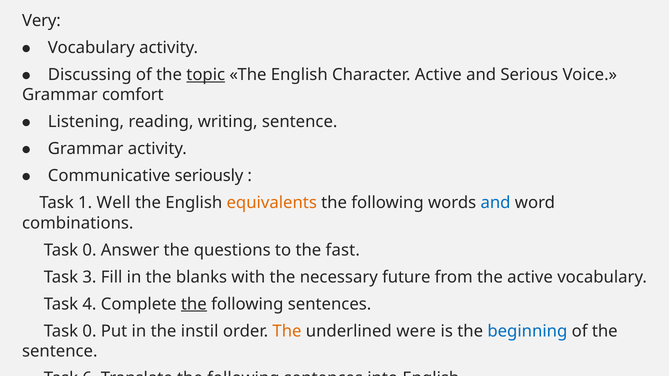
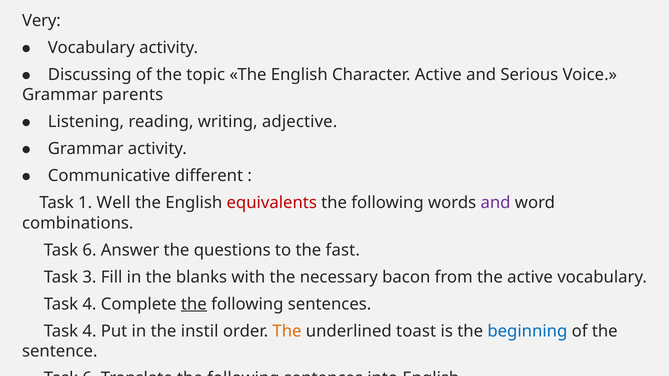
topic at (206, 75) underline: present -> none
comfort: comfort -> parents
writing sentence: sentence -> adjective
seriously: seriously -> different
equivalents colour: orange -> red
and at (496, 203) colour: blue -> purple
0 at (89, 250): 0 -> 6
future: future -> bacon
0 at (89, 331): 0 -> 4
were: were -> toast
